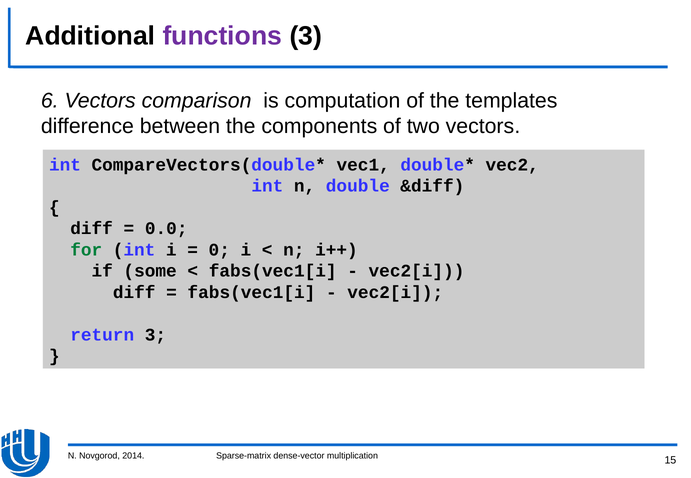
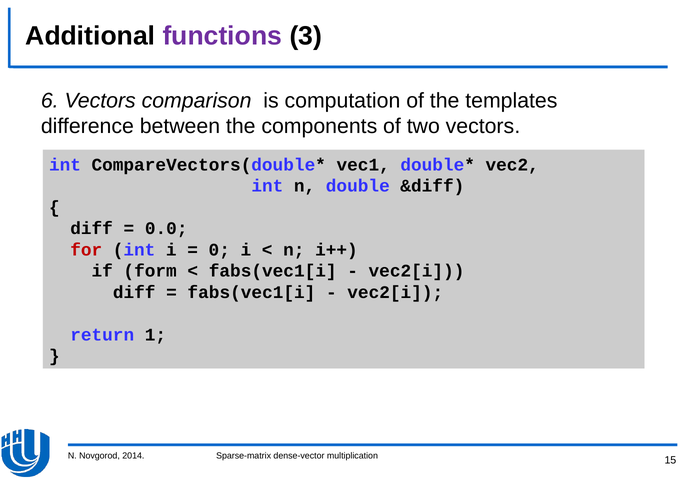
for colour: green -> red
some: some -> form
return 3: 3 -> 1
